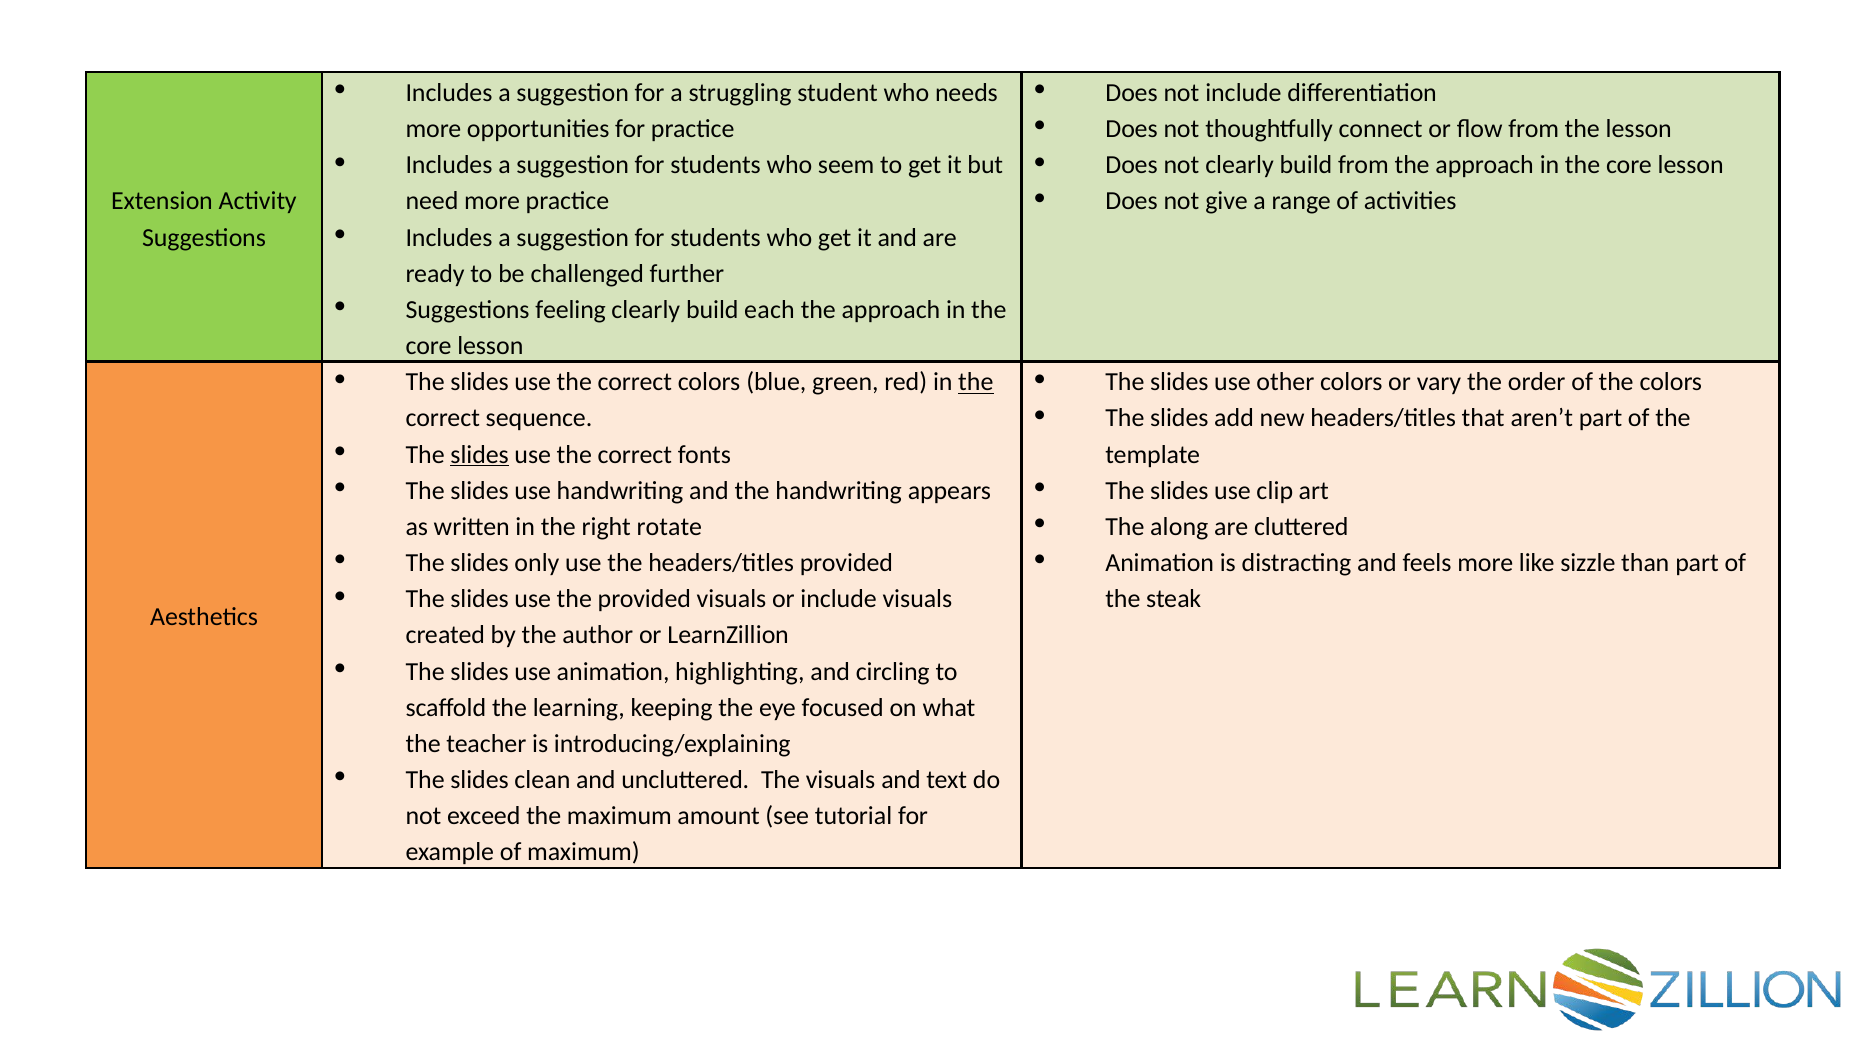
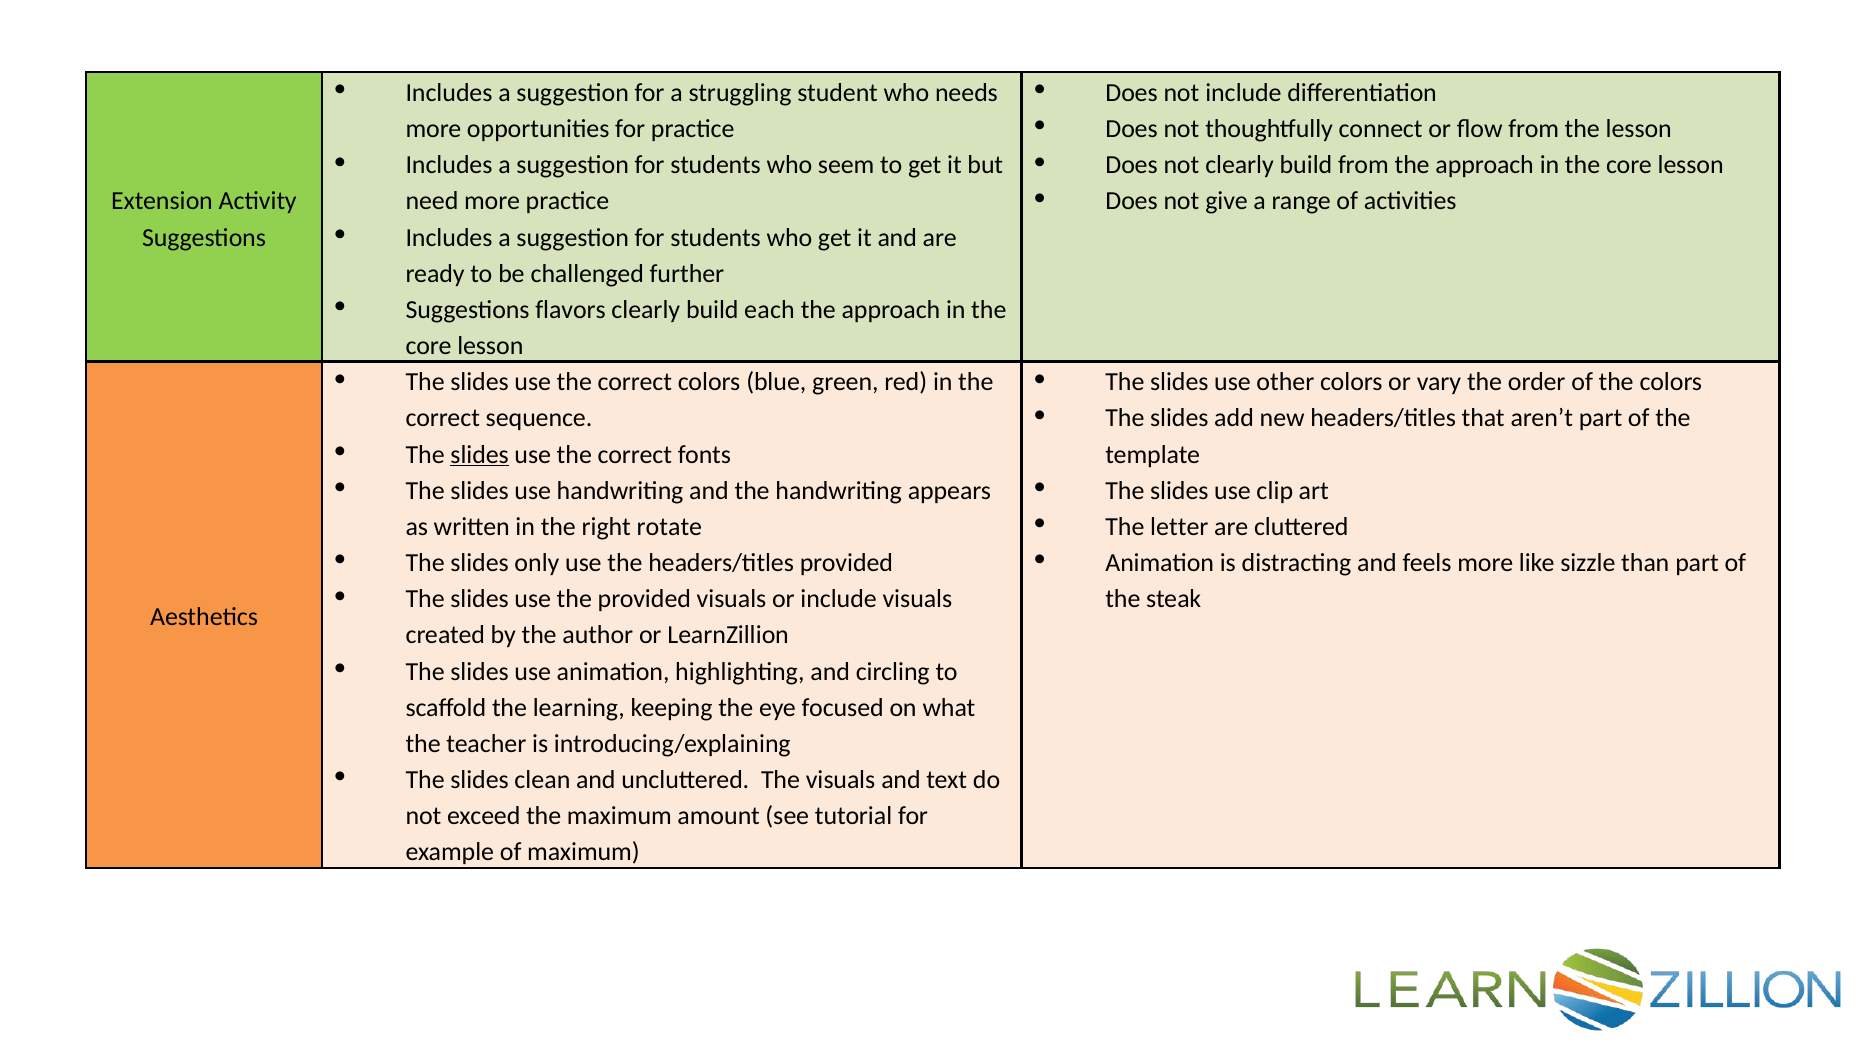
feeling: feeling -> flavors
the at (976, 382) underline: present -> none
along: along -> letter
